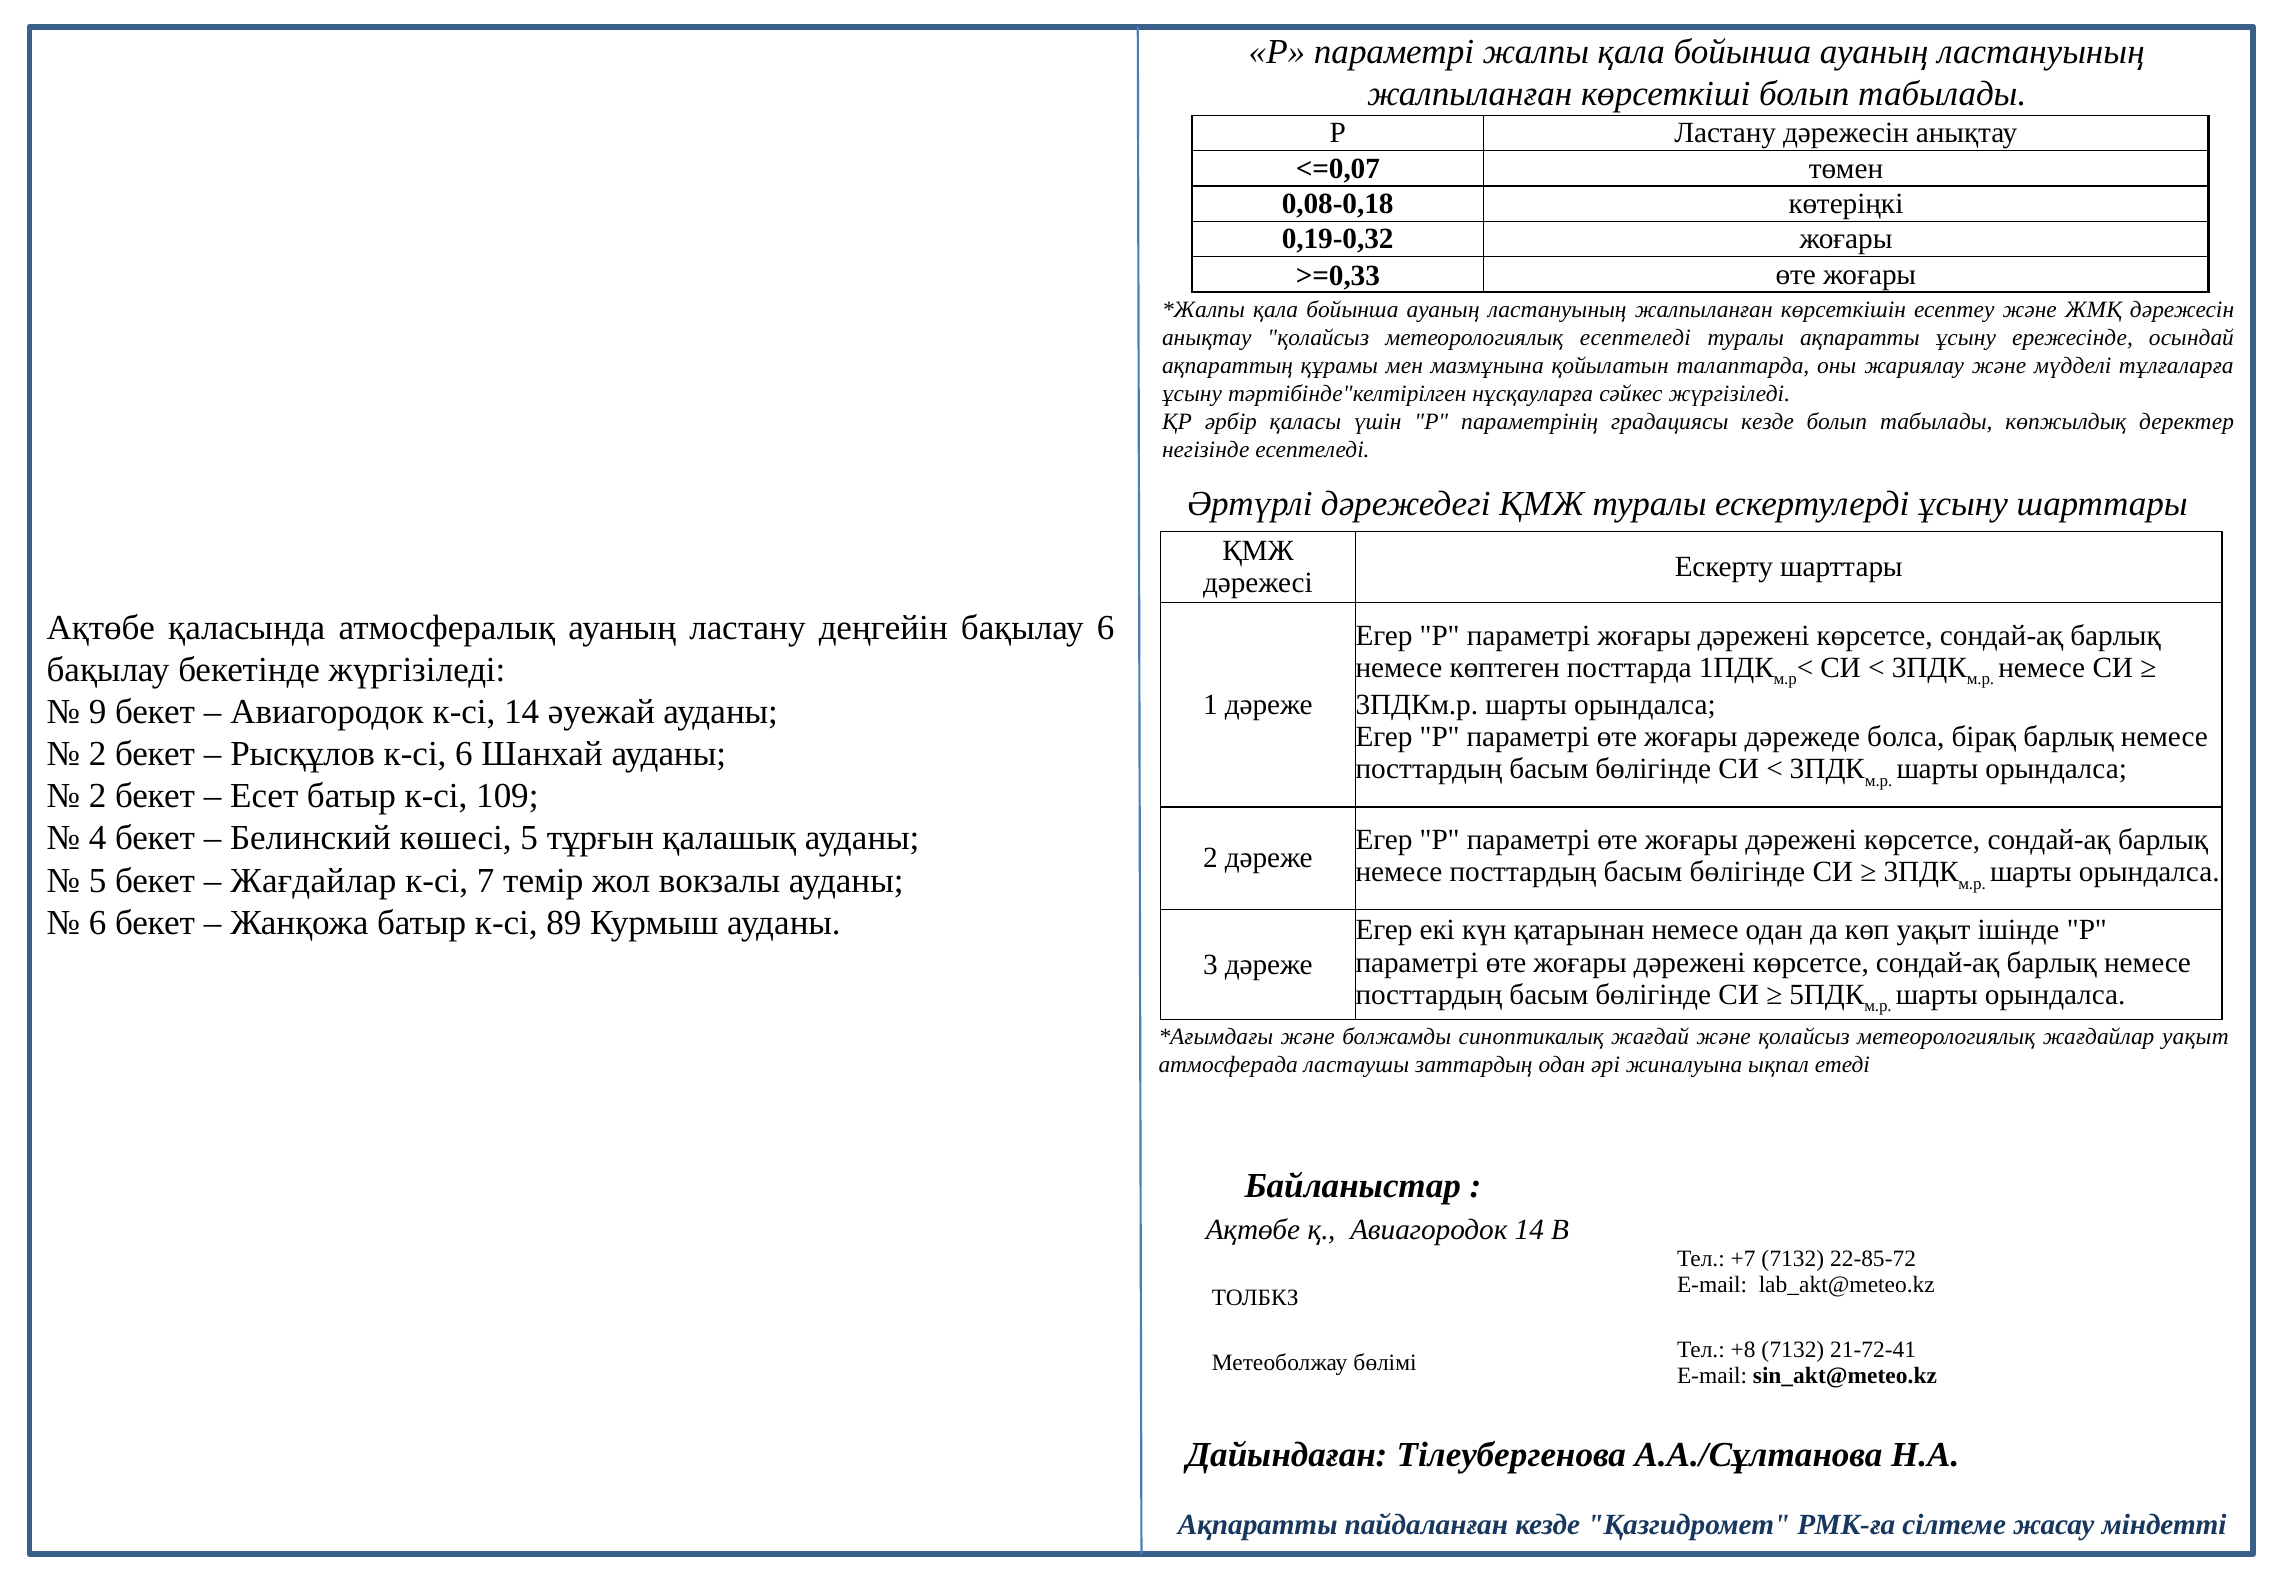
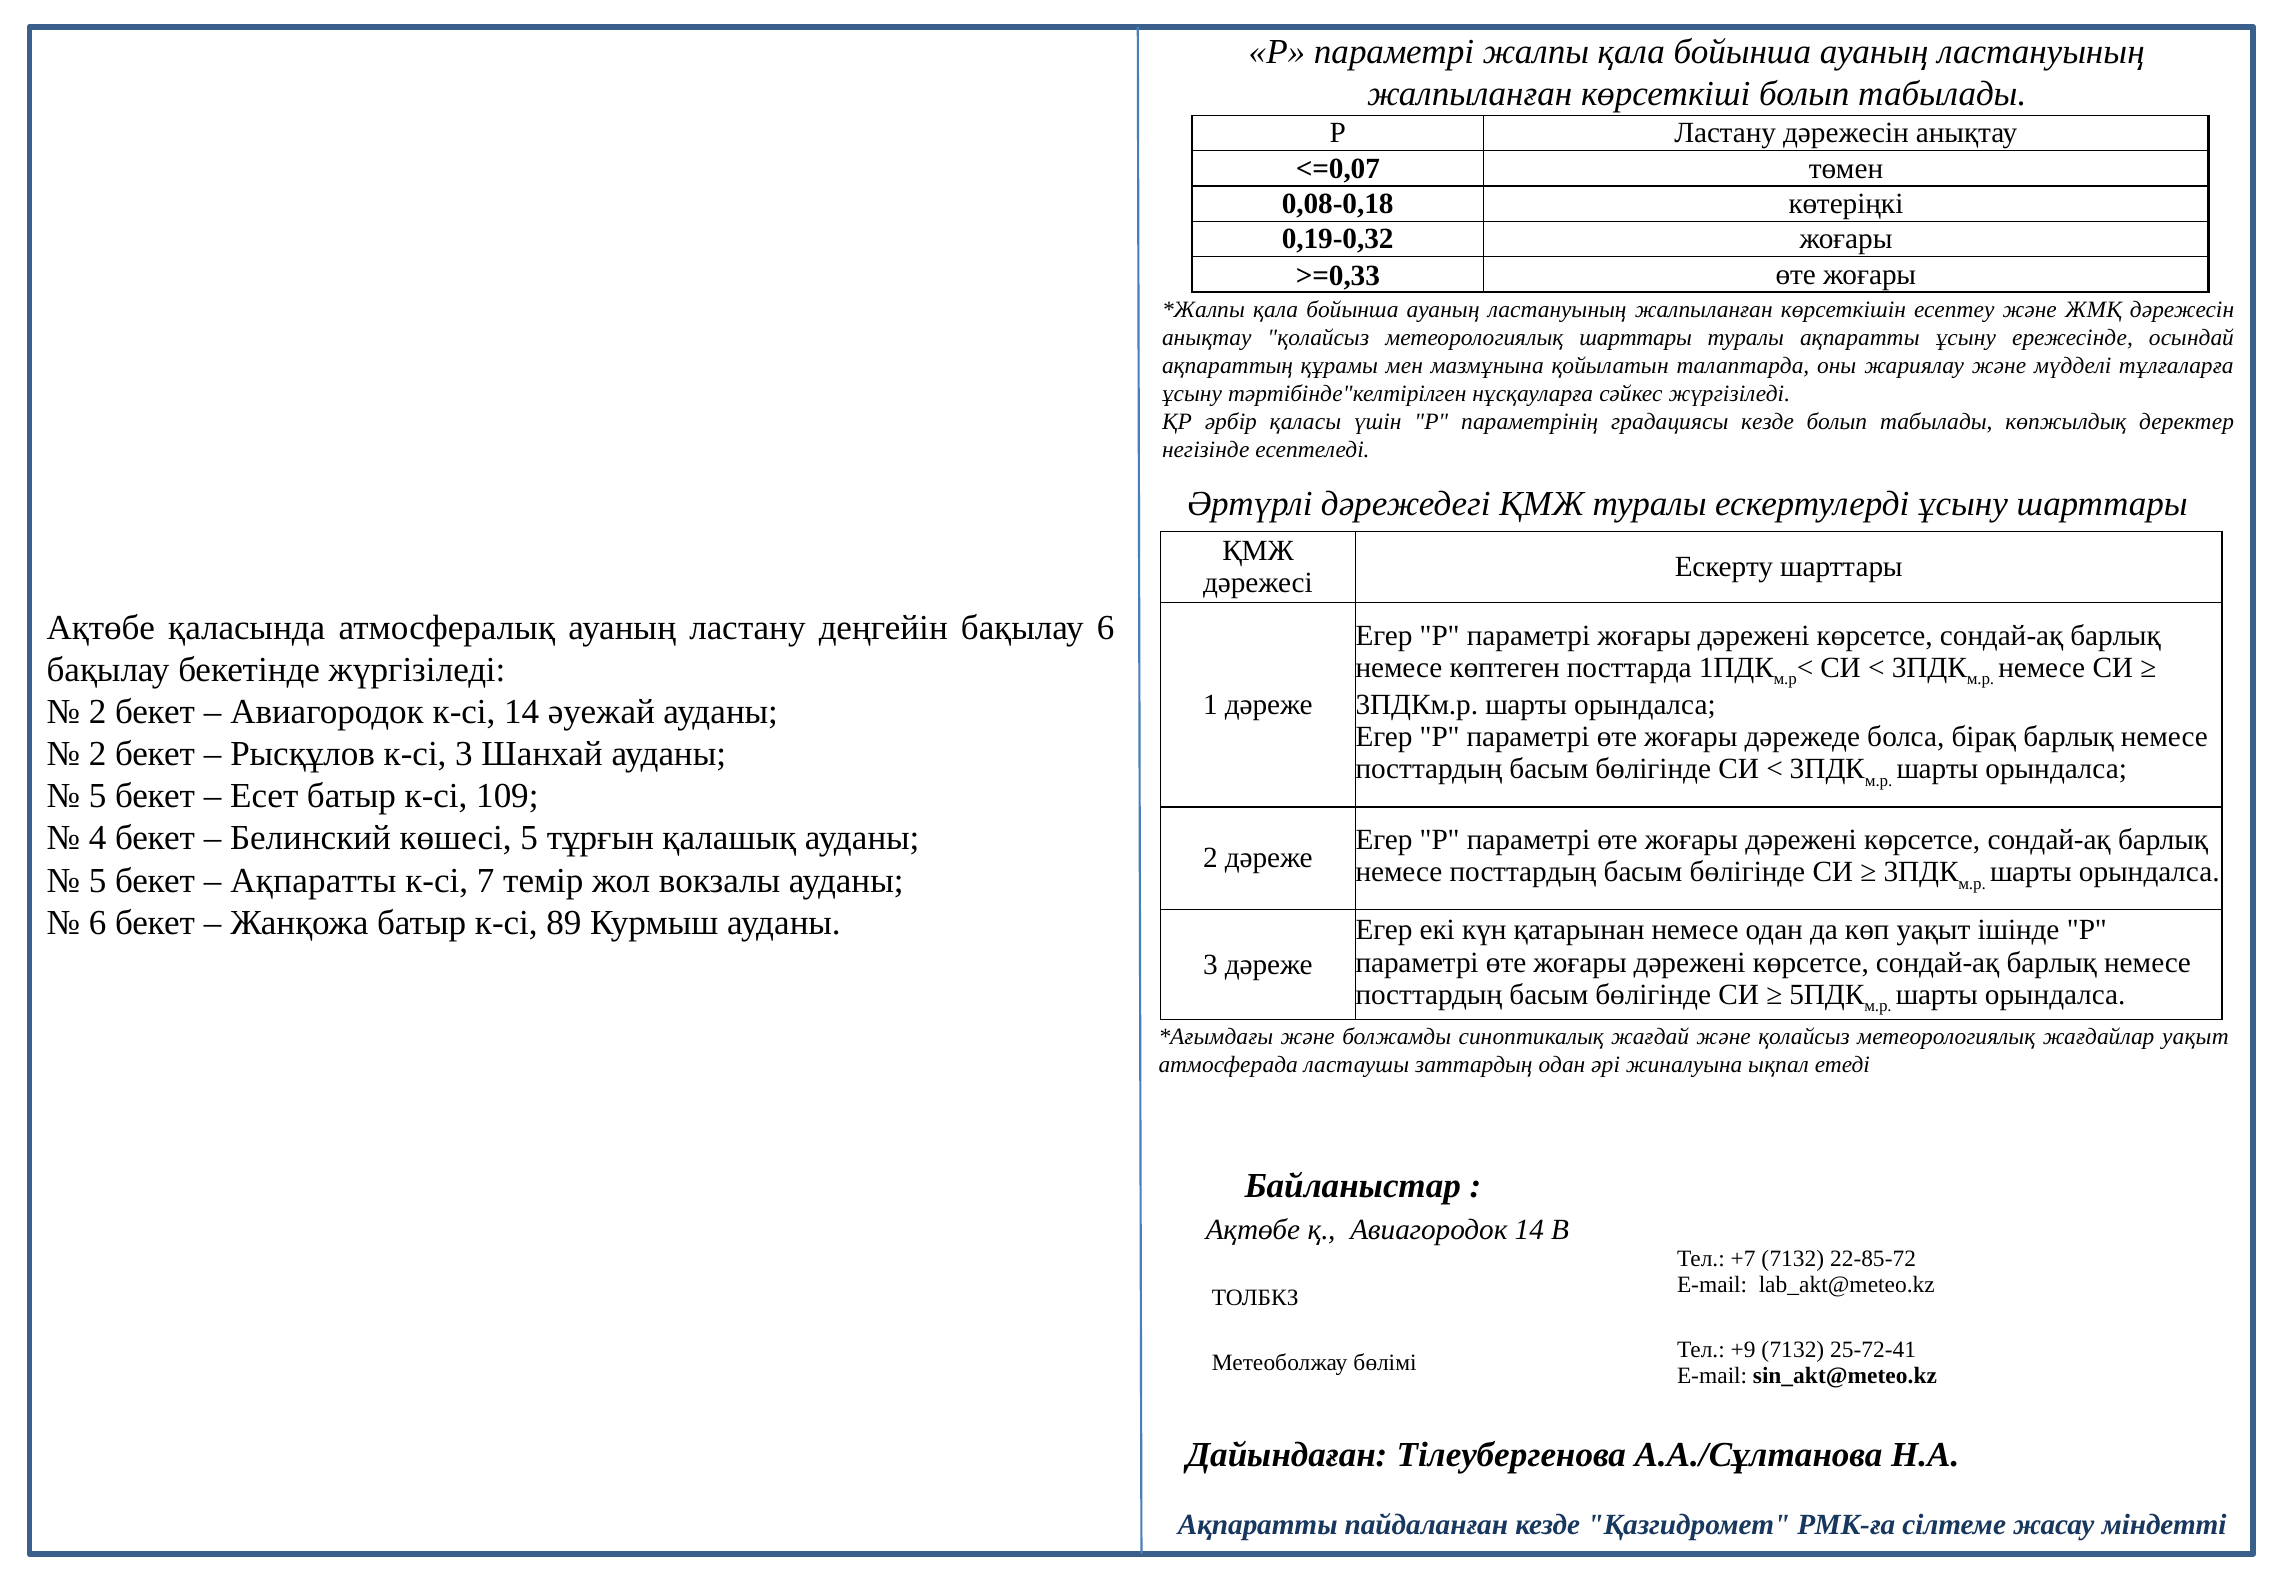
метеорологиялық есептеледі: есептеледі -> шарттары
9 at (98, 712): 9 -> 2
к-сі 6: 6 -> 3
2 at (98, 796): 2 -> 5
Жағдайлар at (313, 880): Жағдайлар -> Ақпаратты
+8: +8 -> +9
21-72-41: 21-72-41 -> 25-72-41
